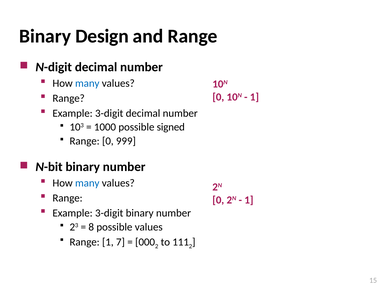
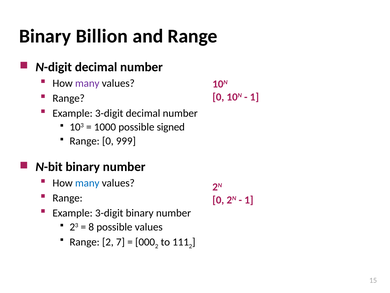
Design: Design -> Billion
many at (87, 83) colour: blue -> purple
Range 1: 1 -> 2
